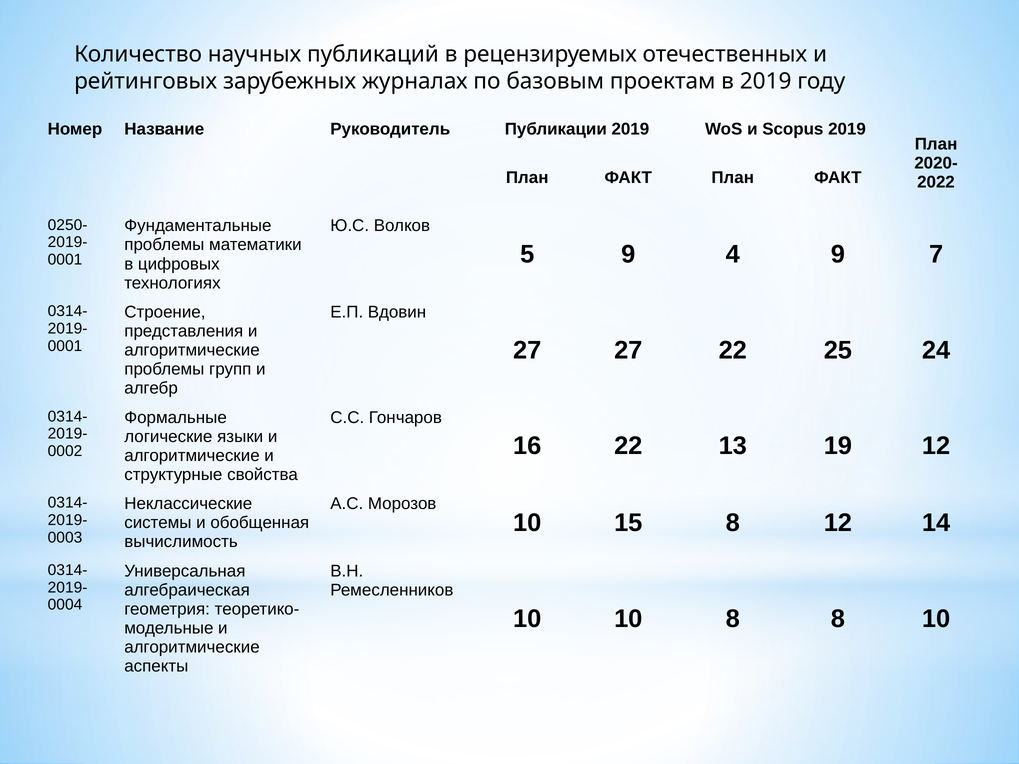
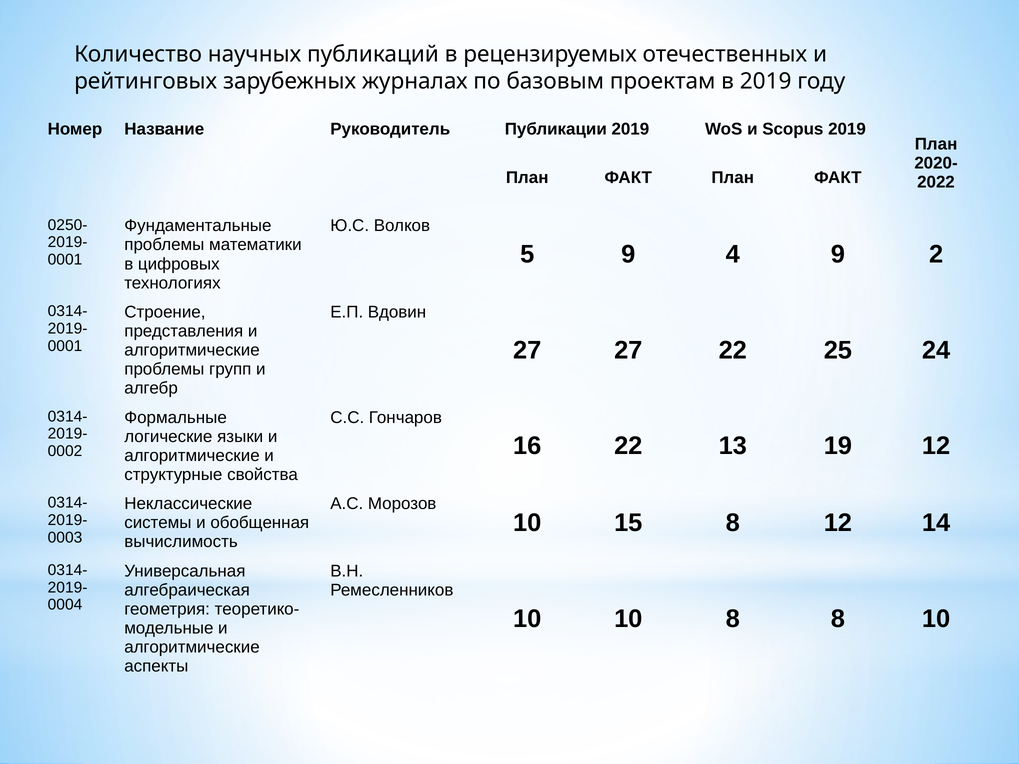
7: 7 -> 2
